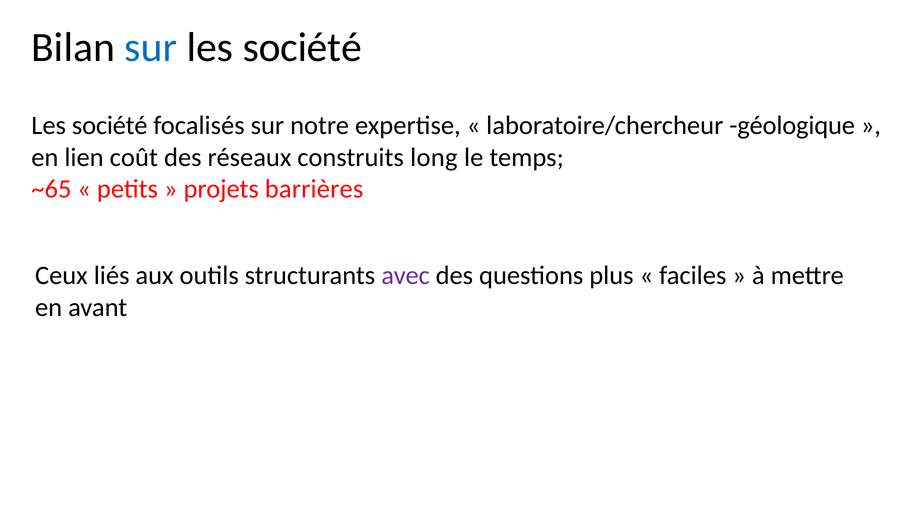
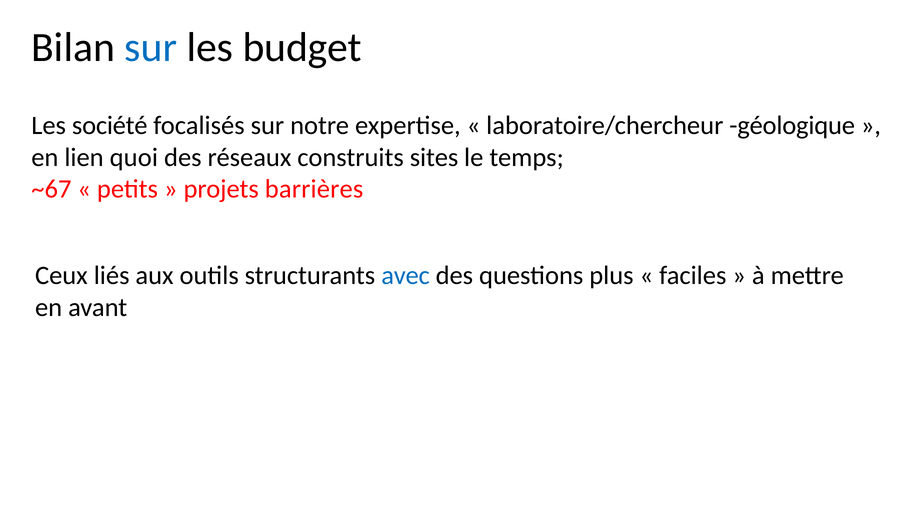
société at (302, 47): société -> budget
coût: coût -> quoi
long: long -> sites
~65: ~65 -> ~67
avec colour: purple -> blue
